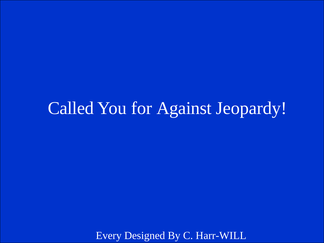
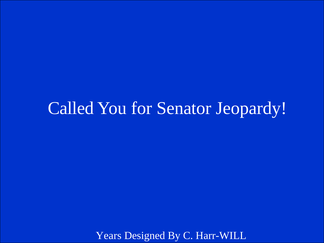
Against: Against -> Senator
Every: Every -> Years
